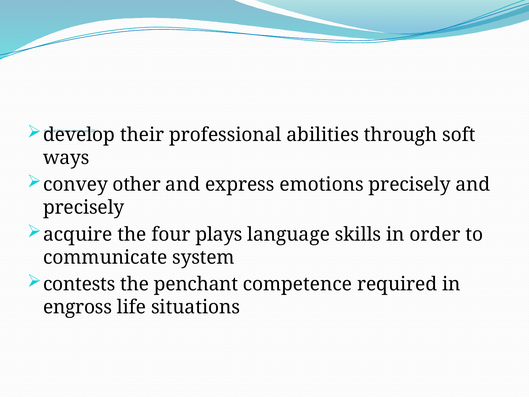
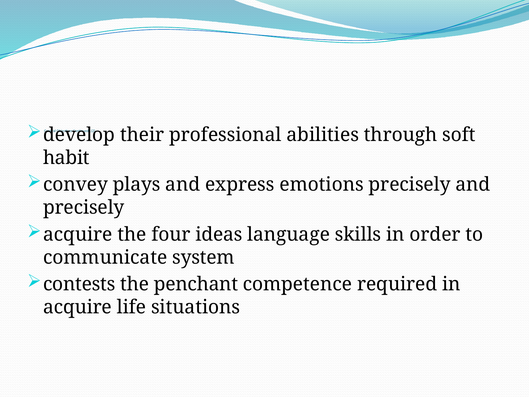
ways: ways -> habit
other: other -> plays
plays: plays -> ideas
engross at (78, 307): engross -> acquire
